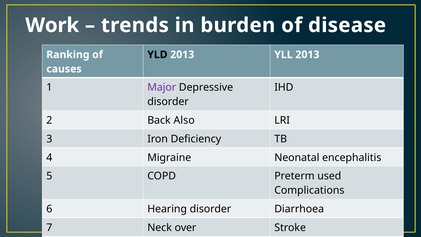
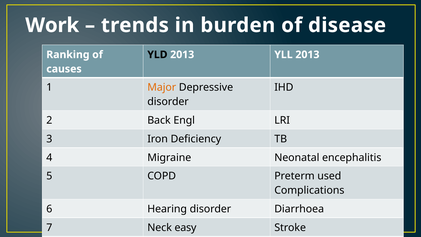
Major colour: purple -> orange
Also: Also -> Engl
over: over -> easy
